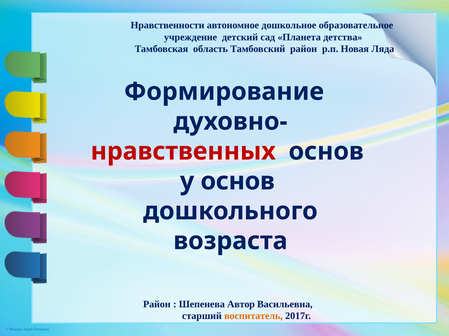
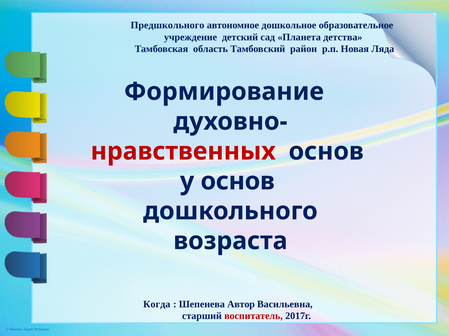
Нравственности: Нравственности -> Предшкольного
Район at (157, 305): Район -> Когда
воспитатель colour: orange -> red
